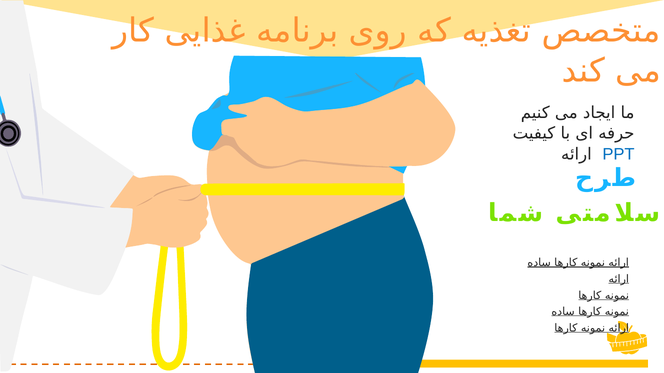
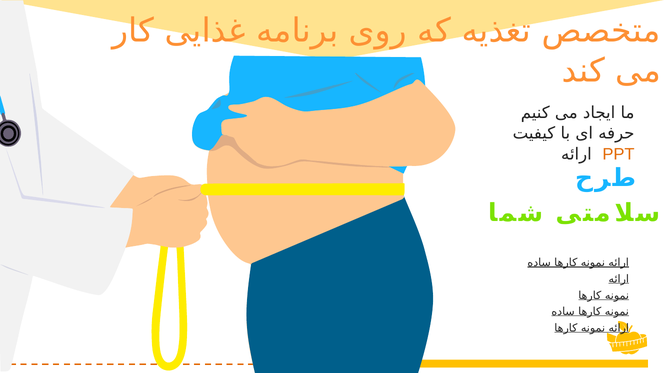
PPT colour: blue -> orange
